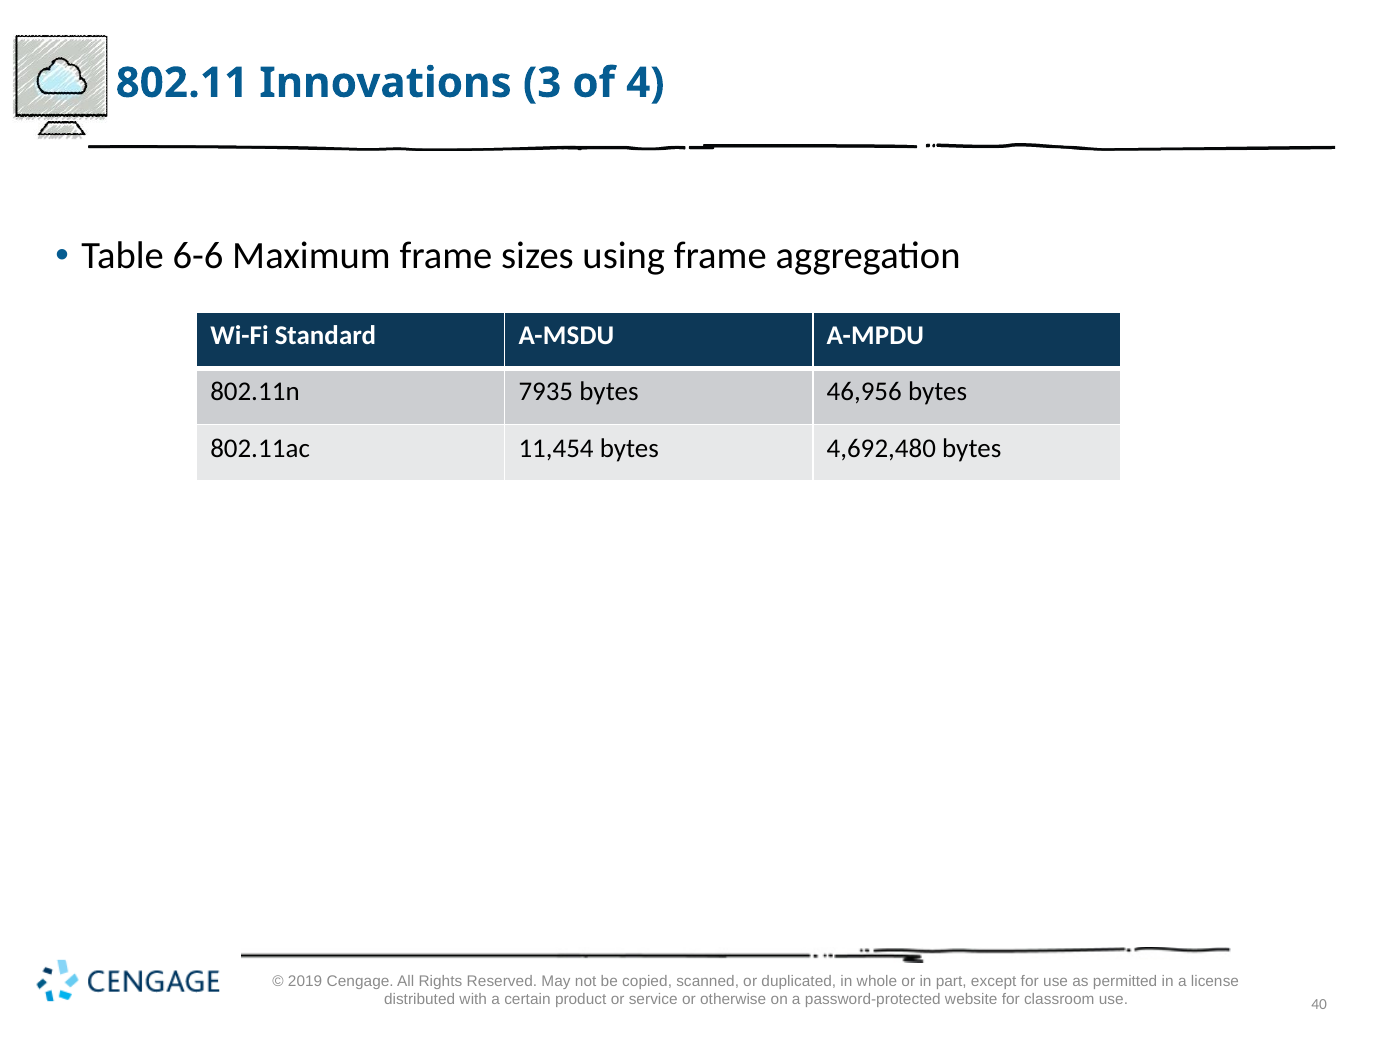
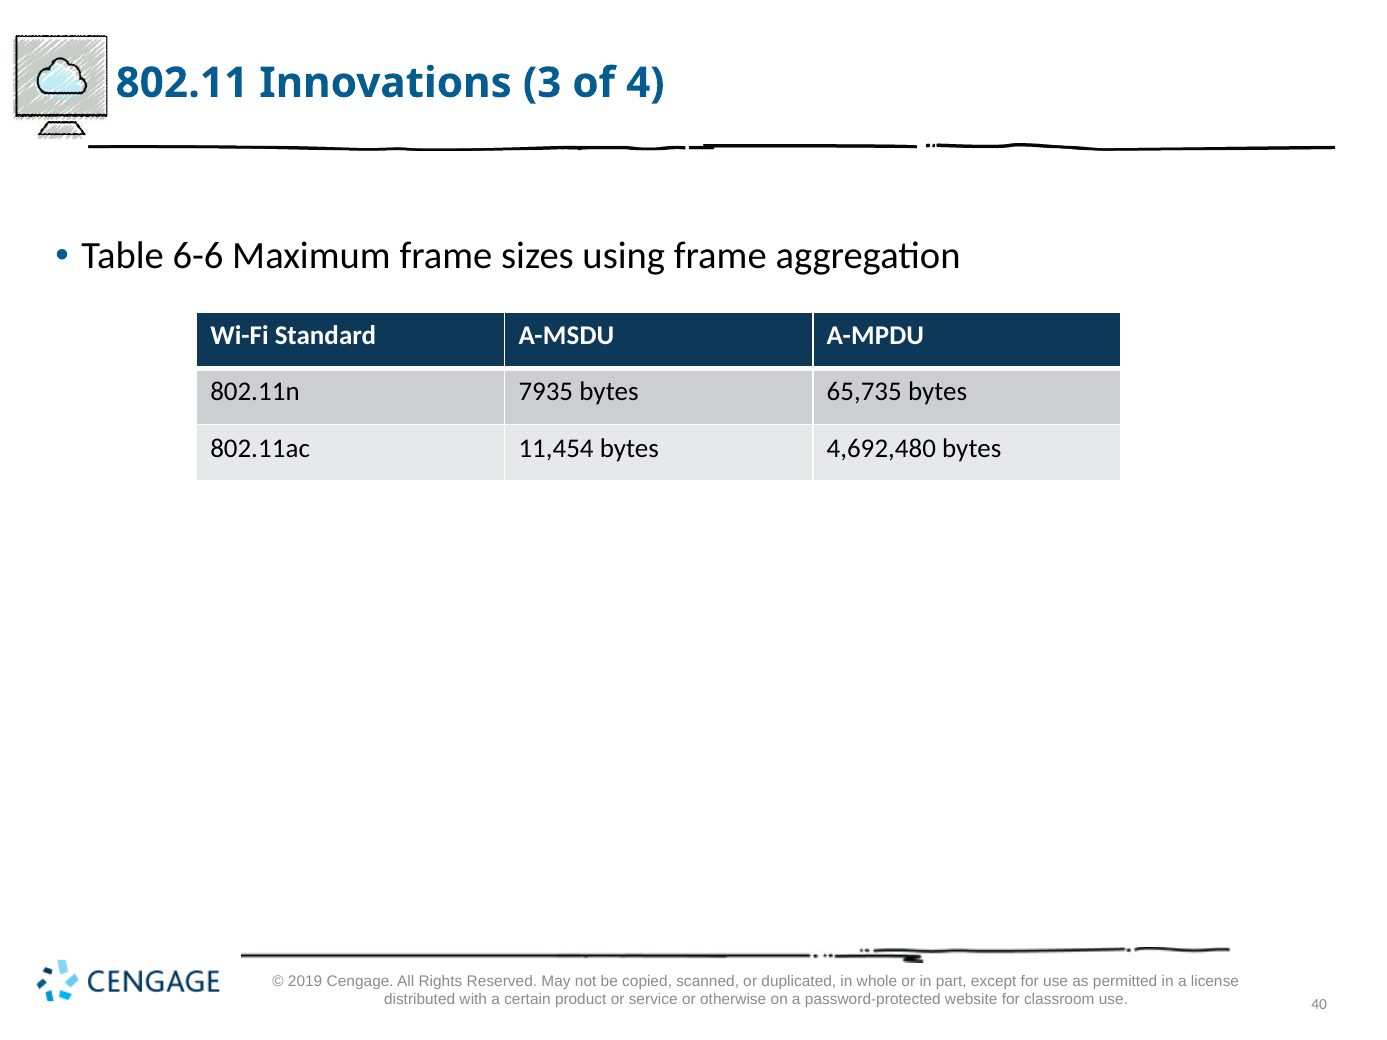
46,956: 46,956 -> 65,735
